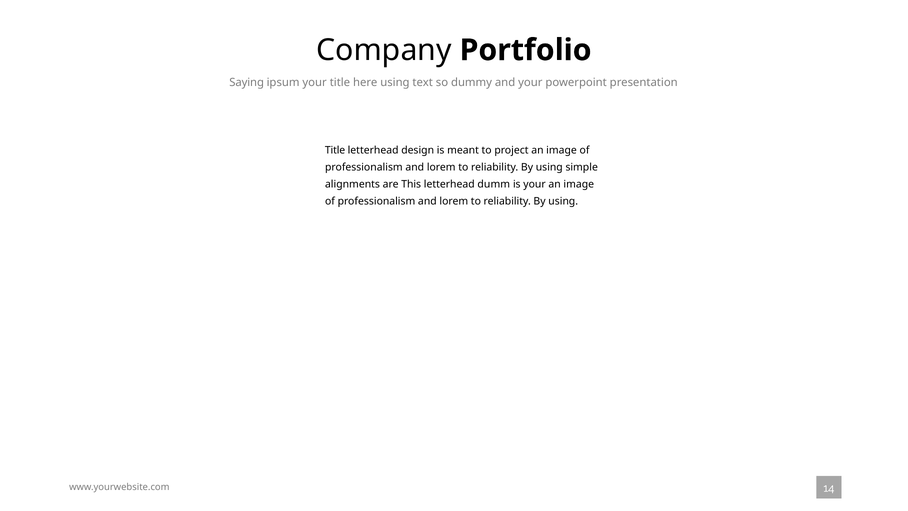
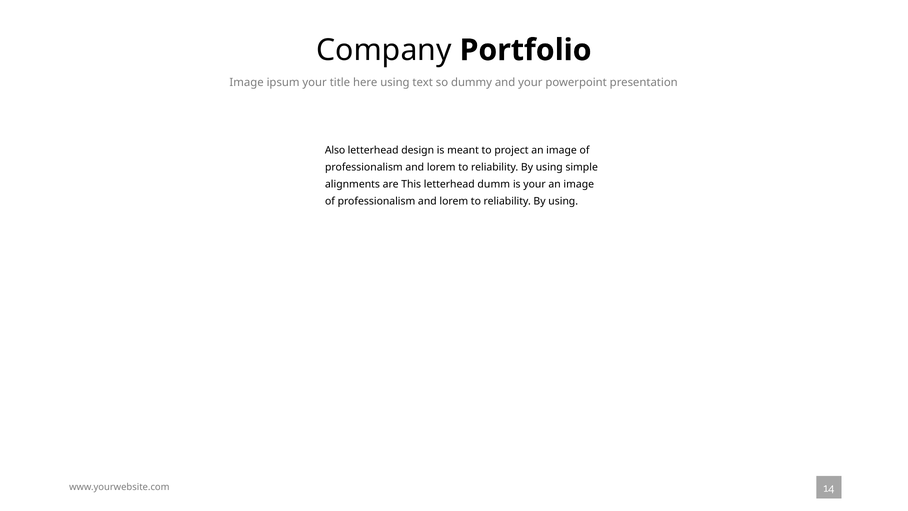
Saying at (247, 82): Saying -> Image
Title at (335, 150): Title -> Also
